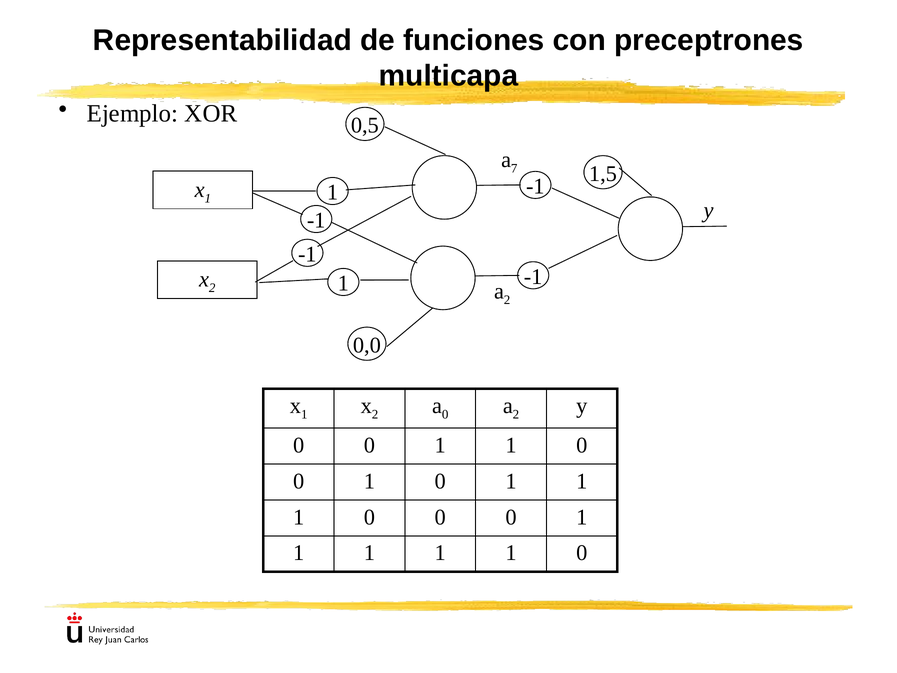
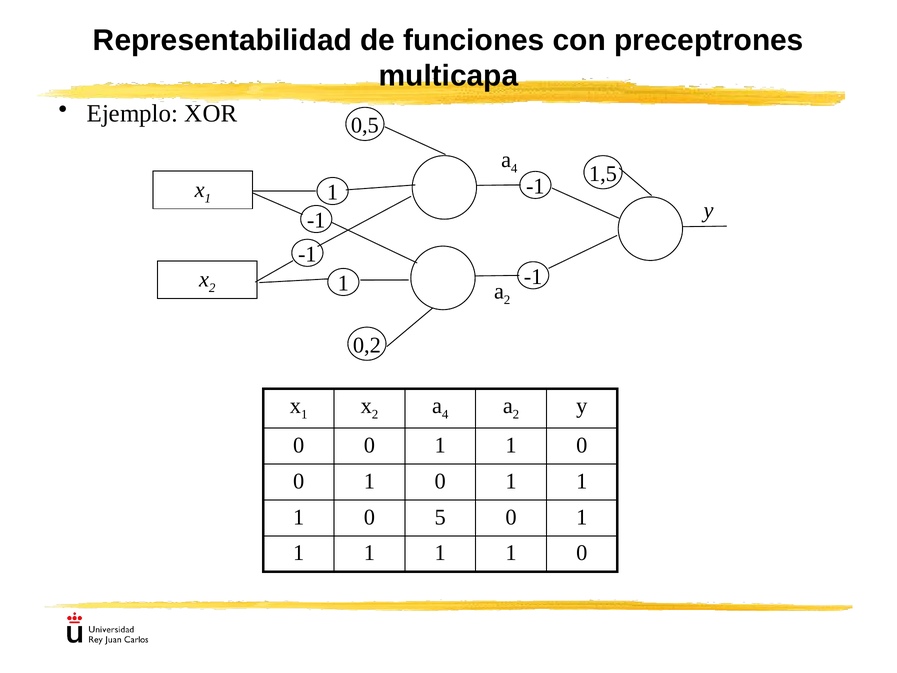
7 at (514, 169): 7 -> 4
0,0: 0,0 -> 0,2
0 at (445, 414): 0 -> 4
0 at (440, 517): 0 -> 5
